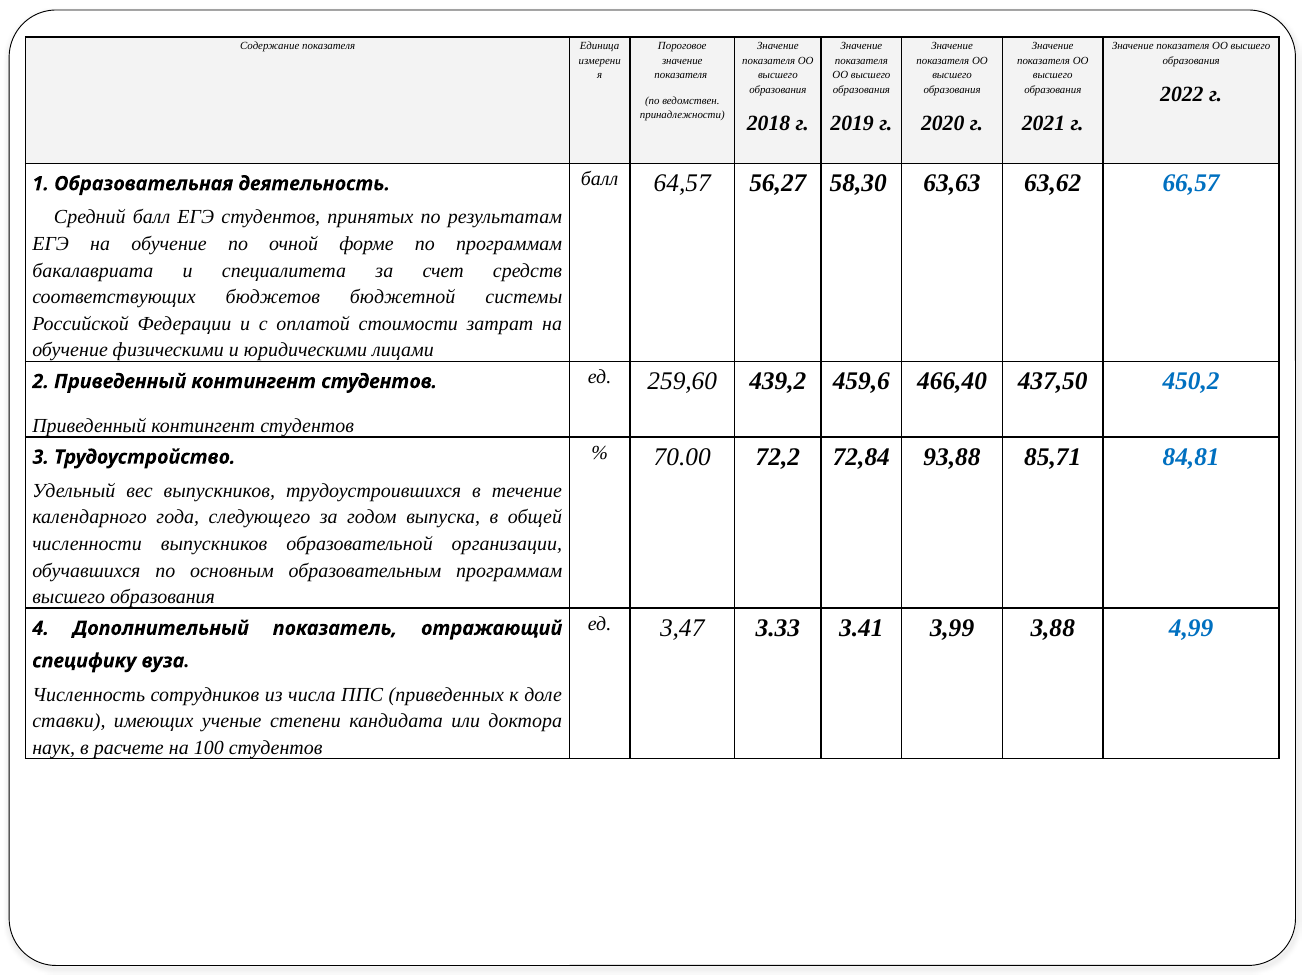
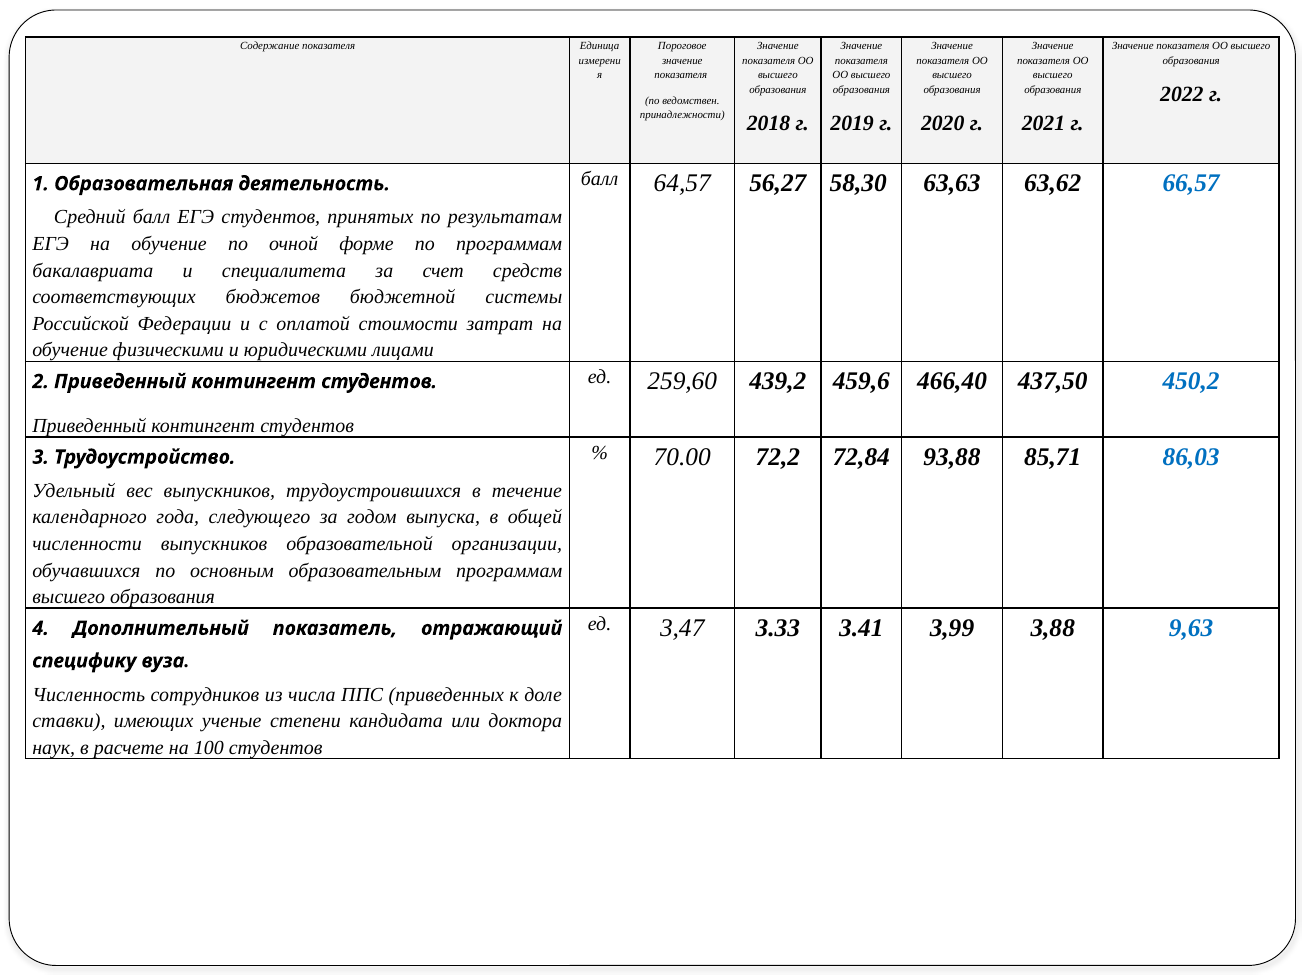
84,81: 84,81 -> 86,03
4,99: 4,99 -> 9,63
